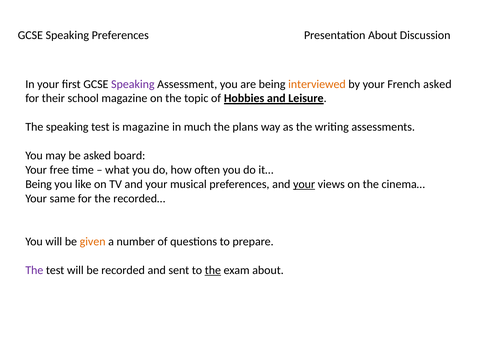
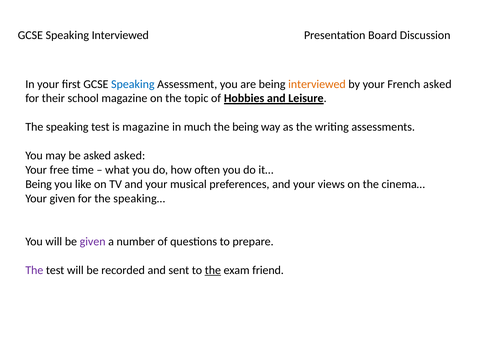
Speaking Preferences: Preferences -> Interviewed
Presentation About: About -> Board
Speaking at (133, 84) colour: purple -> blue
the plans: plans -> being
asked board: board -> asked
your at (304, 184) underline: present -> none
Your same: same -> given
recorded…: recorded… -> speaking…
given at (93, 241) colour: orange -> purple
exam about: about -> friend
